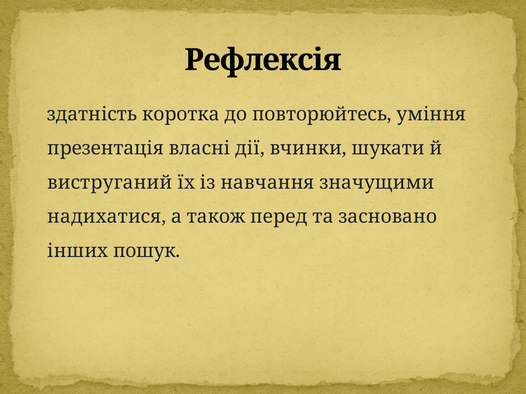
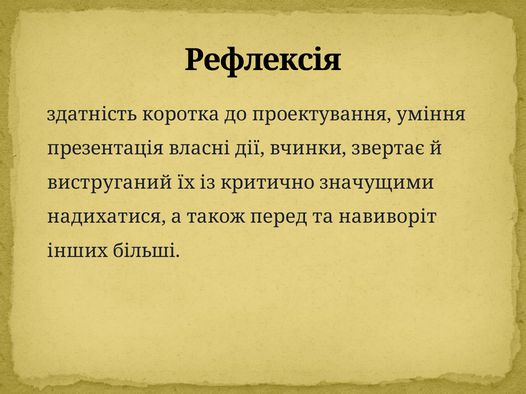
повторюйтесь: повторюйтесь -> проектування
шукати: шукати -> звертає
навчання: навчання -> критично
засновано: засновано -> навиворіт
пошук: пошук -> більші
